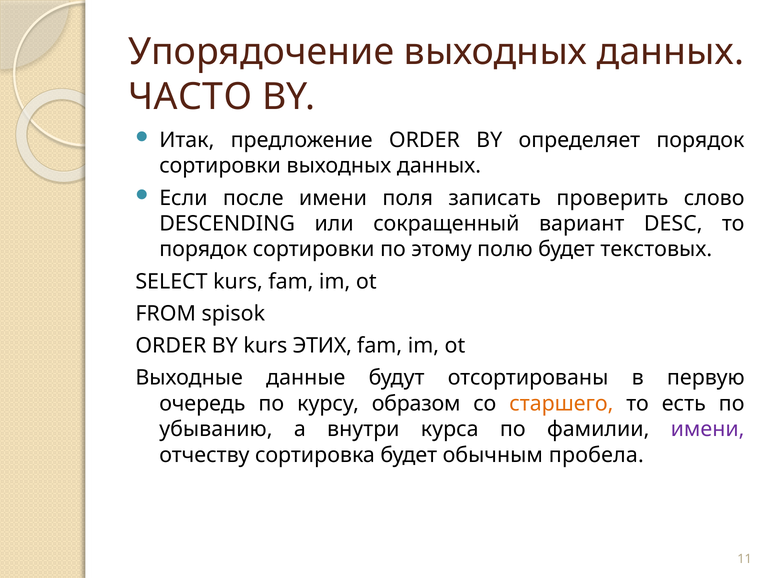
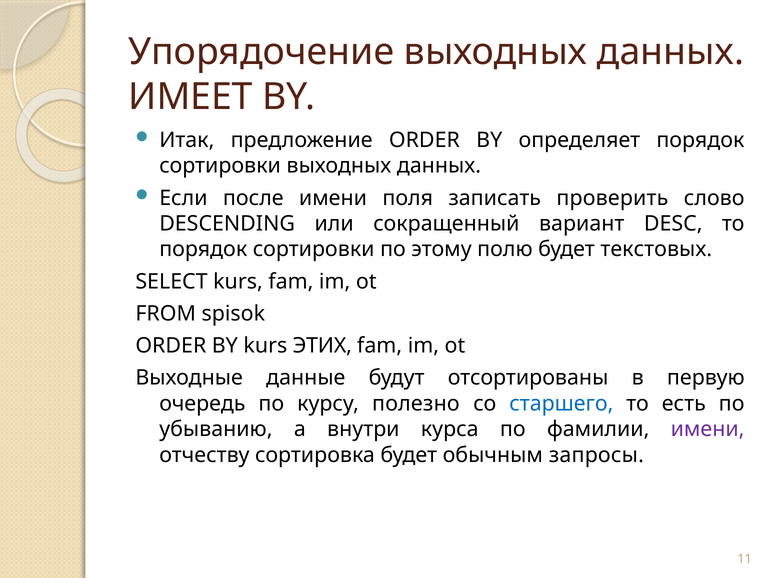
ЧАСТО: ЧАСТО -> ИМЕЕТ
образом: образом -> полезно
старшего colour: orange -> blue
пробела: пробела -> запросы
